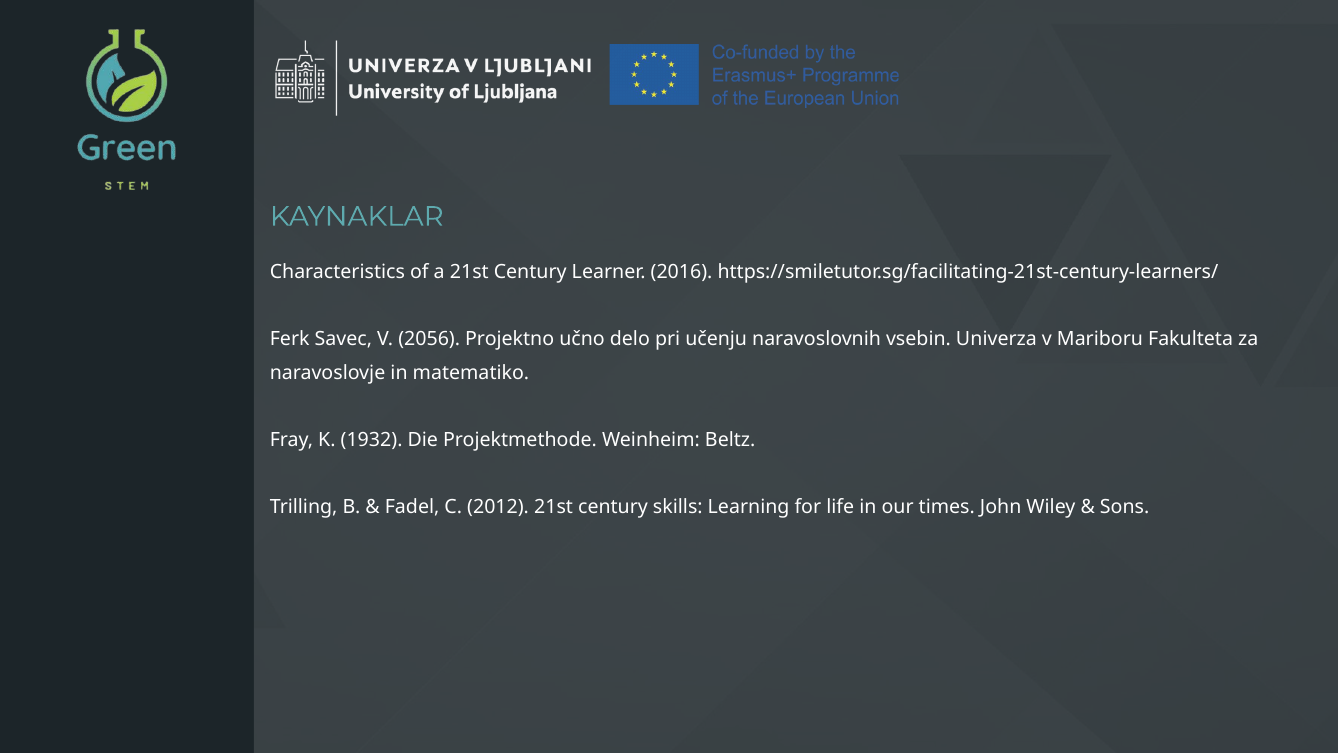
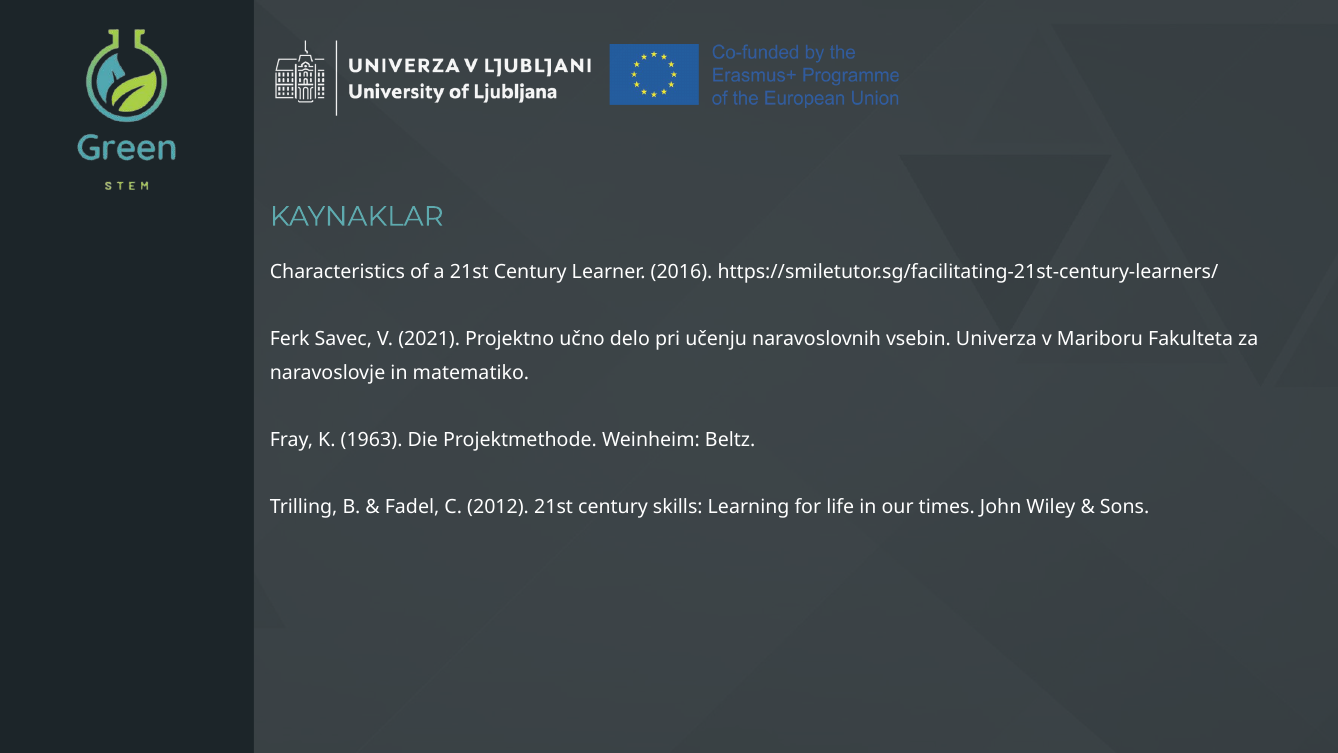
2056: 2056 -> 2021
1932: 1932 -> 1963
